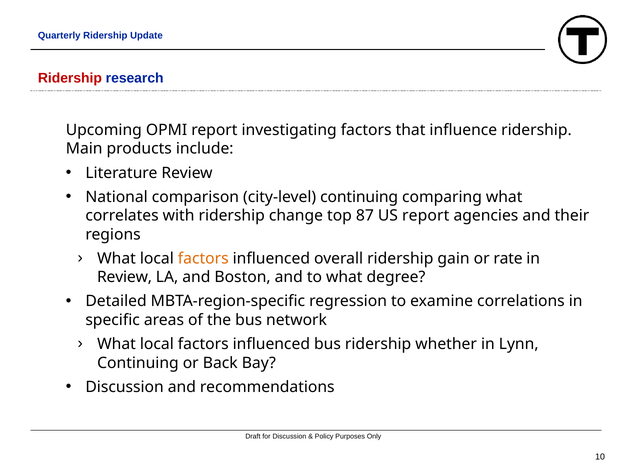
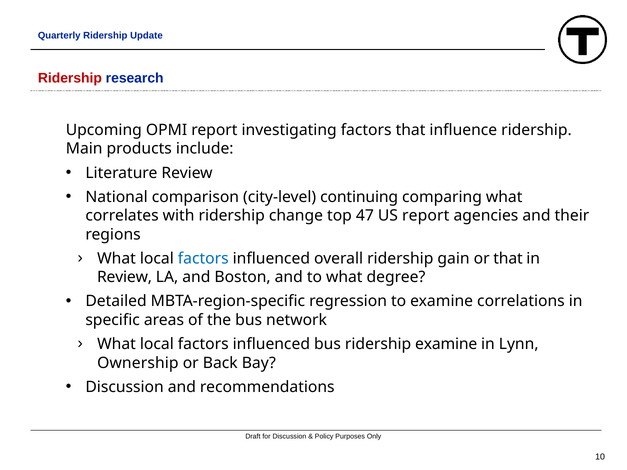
87: 87 -> 47
factors at (203, 259) colour: orange -> blue
or rate: rate -> that
ridership whether: whether -> examine
Continuing at (138, 363): Continuing -> Ownership
